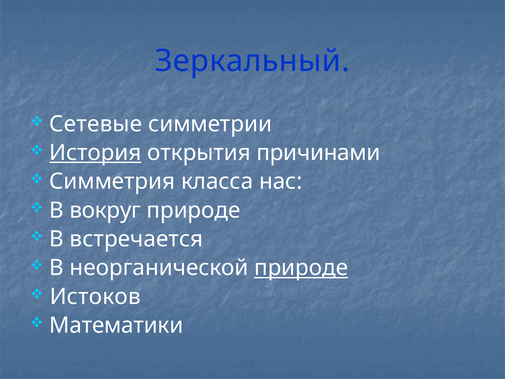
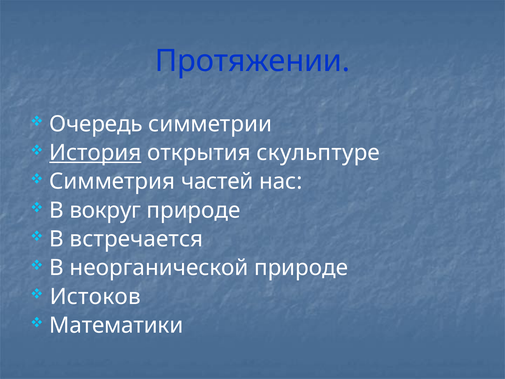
Зеркальный: Зеркальный -> Протяжении
Сетевые: Сетевые -> Очередь
причинами: причинами -> скульптуре
класса: класса -> частей
природе at (301, 268) underline: present -> none
